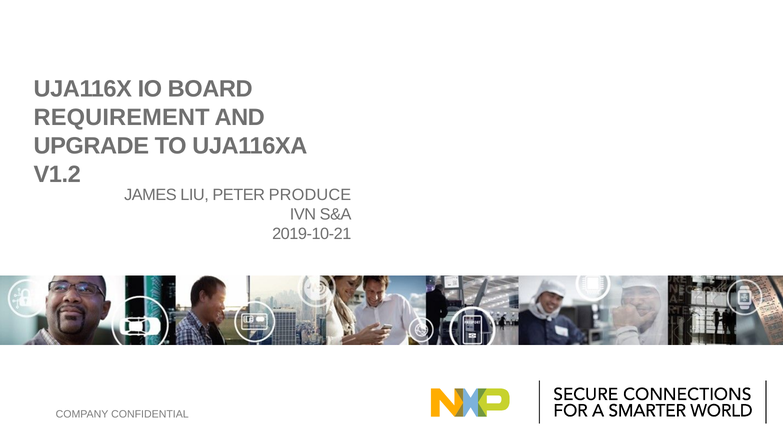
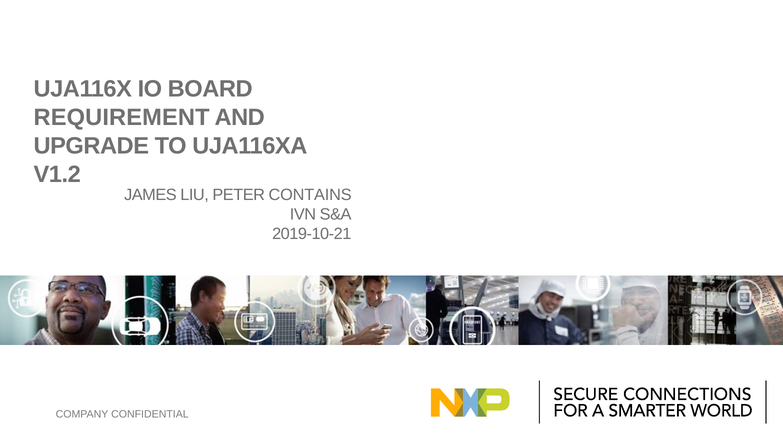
PRODUCE: PRODUCE -> CONTAINS
